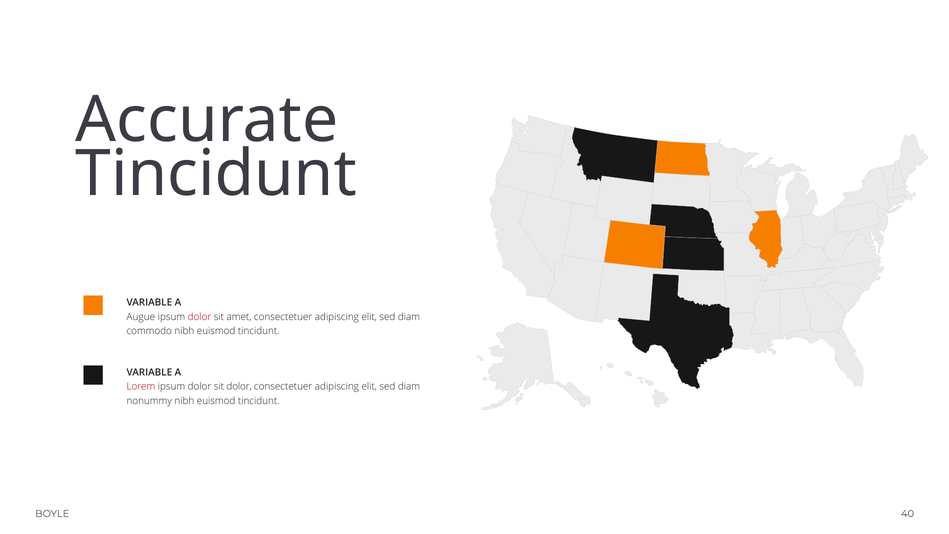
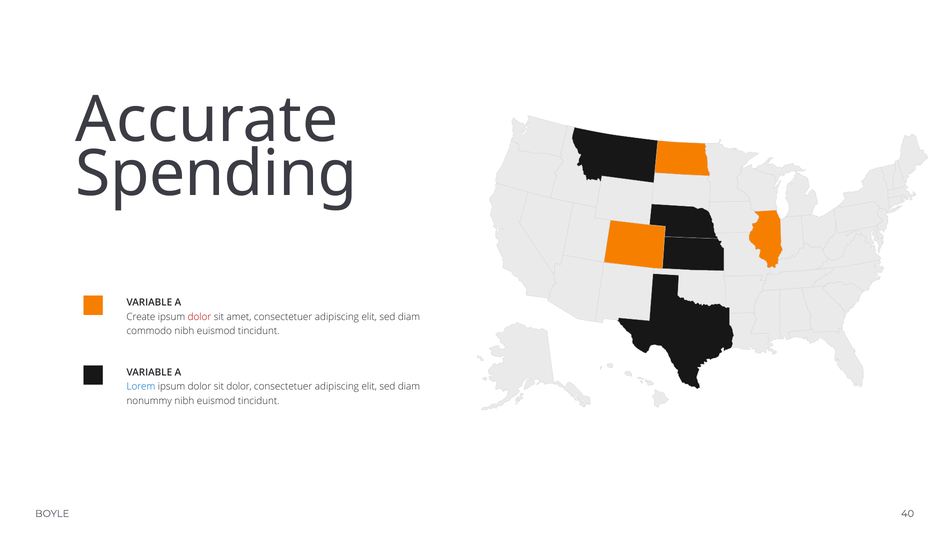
Tincidunt at (216, 174): Tincidunt -> Spending
Augue: Augue -> Create
Lorem colour: red -> blue
